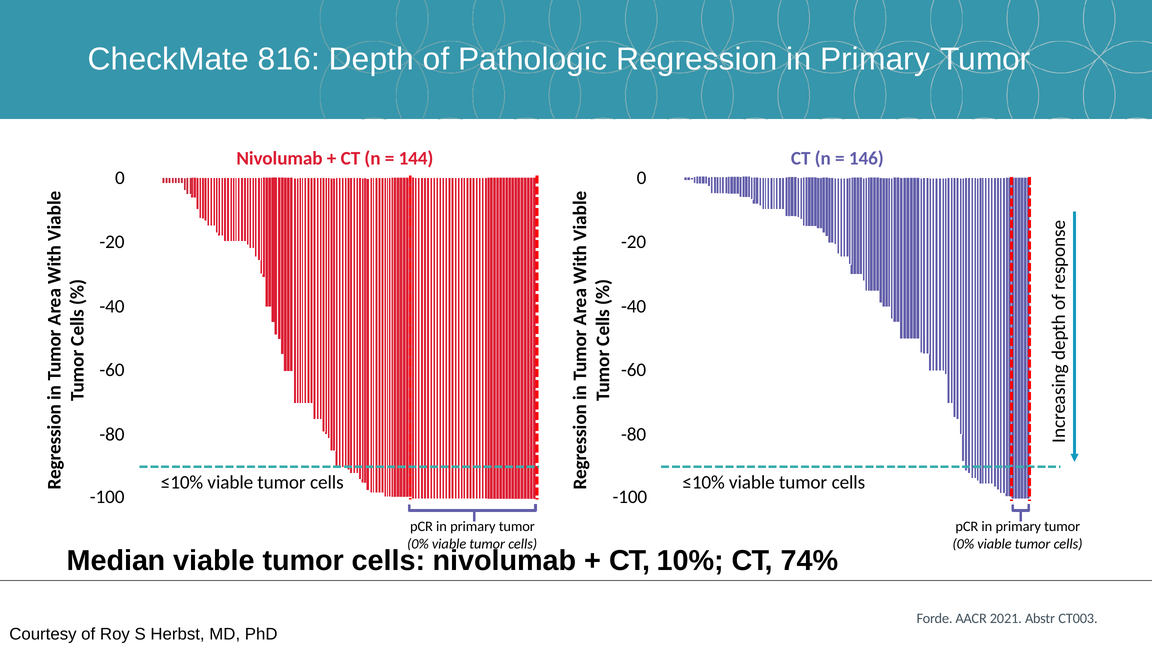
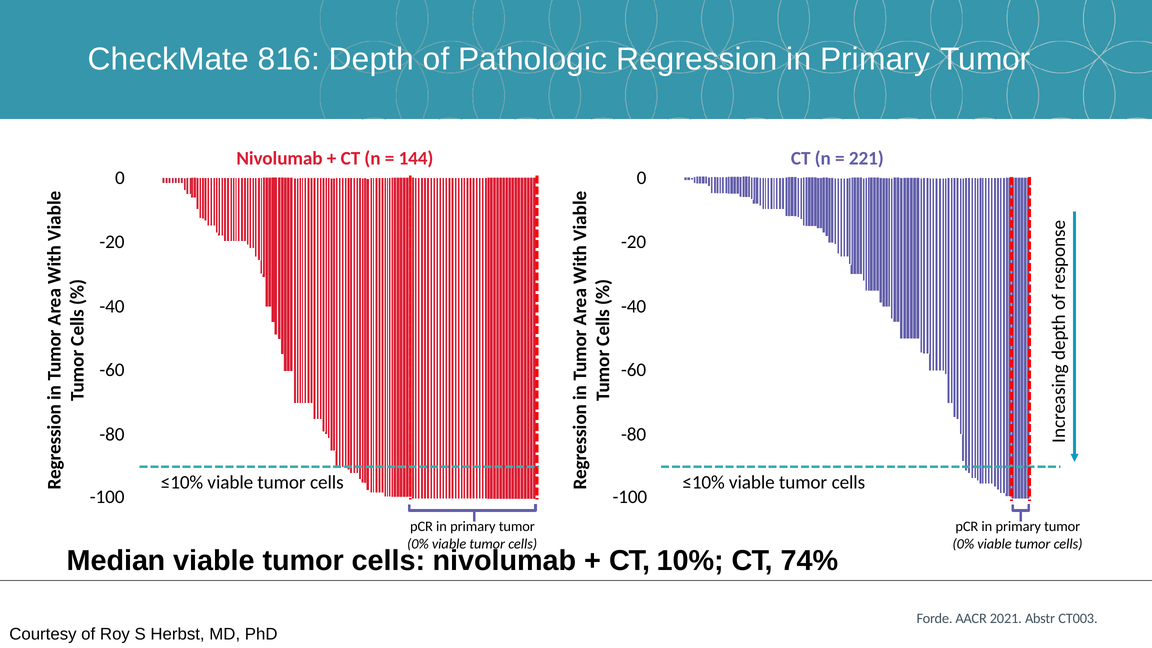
146: 146 -> 221
